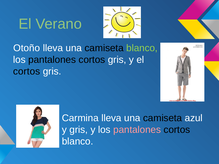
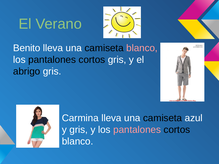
Otoño: Otoño -> Benito
blanco at (142, 48) colour: light green -> pink
cortos at (27, 71): cortos -> abrigo
